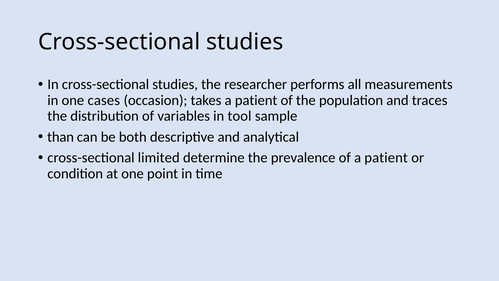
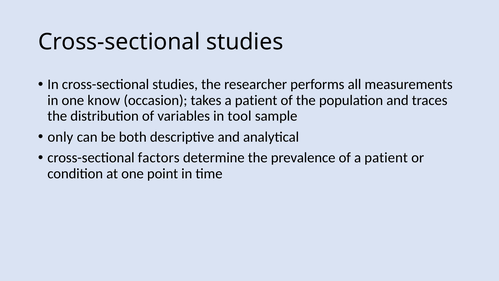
cases: cases -> know
than: than -> only
limited: limited -> factors
